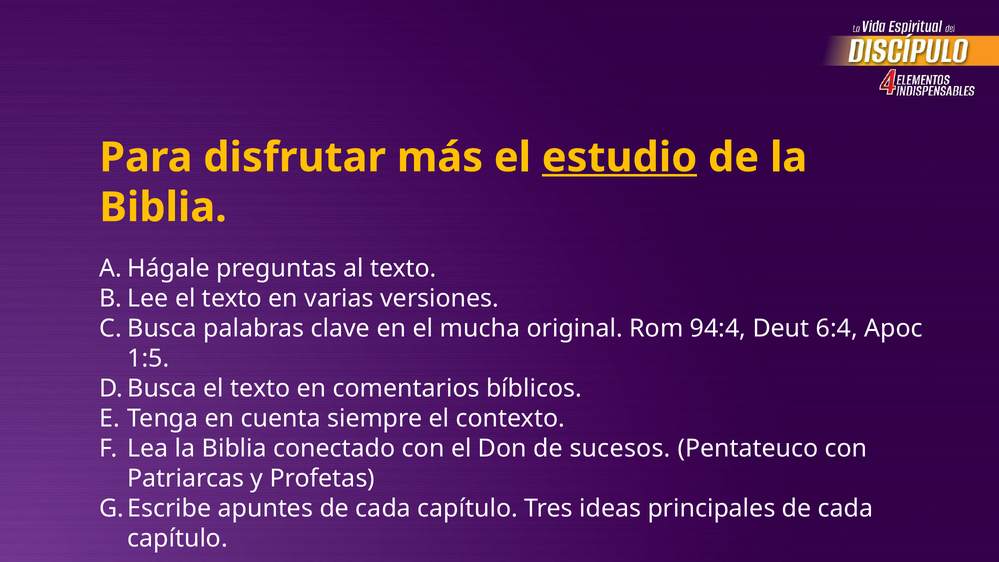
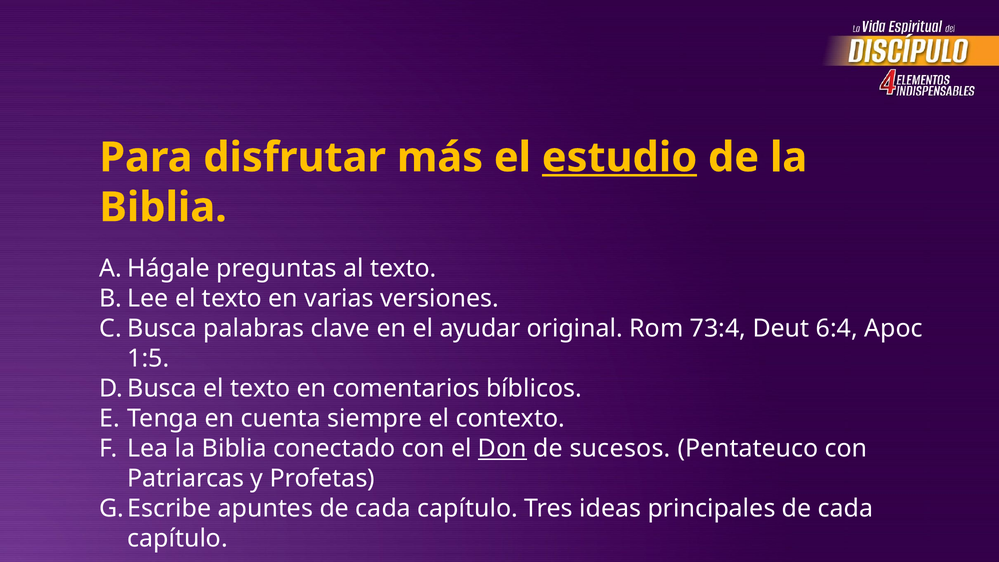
mucha: mucha -> ayudar
94:4: 94:4 -> 73:4
Don underline: none -> present
